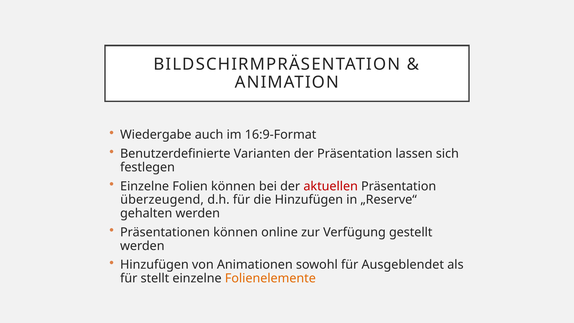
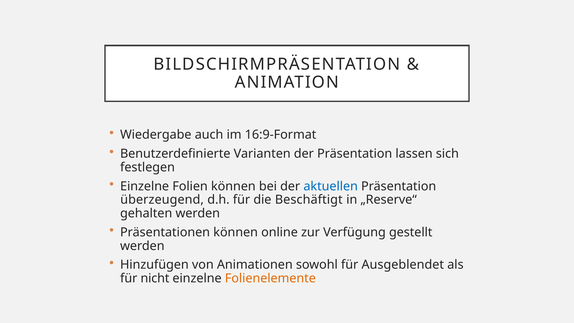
aktuellen colour: red -> blue
die Hinzufügen: Hinzufügen -> Beschäftigt
stellt: stellt -> nicht
